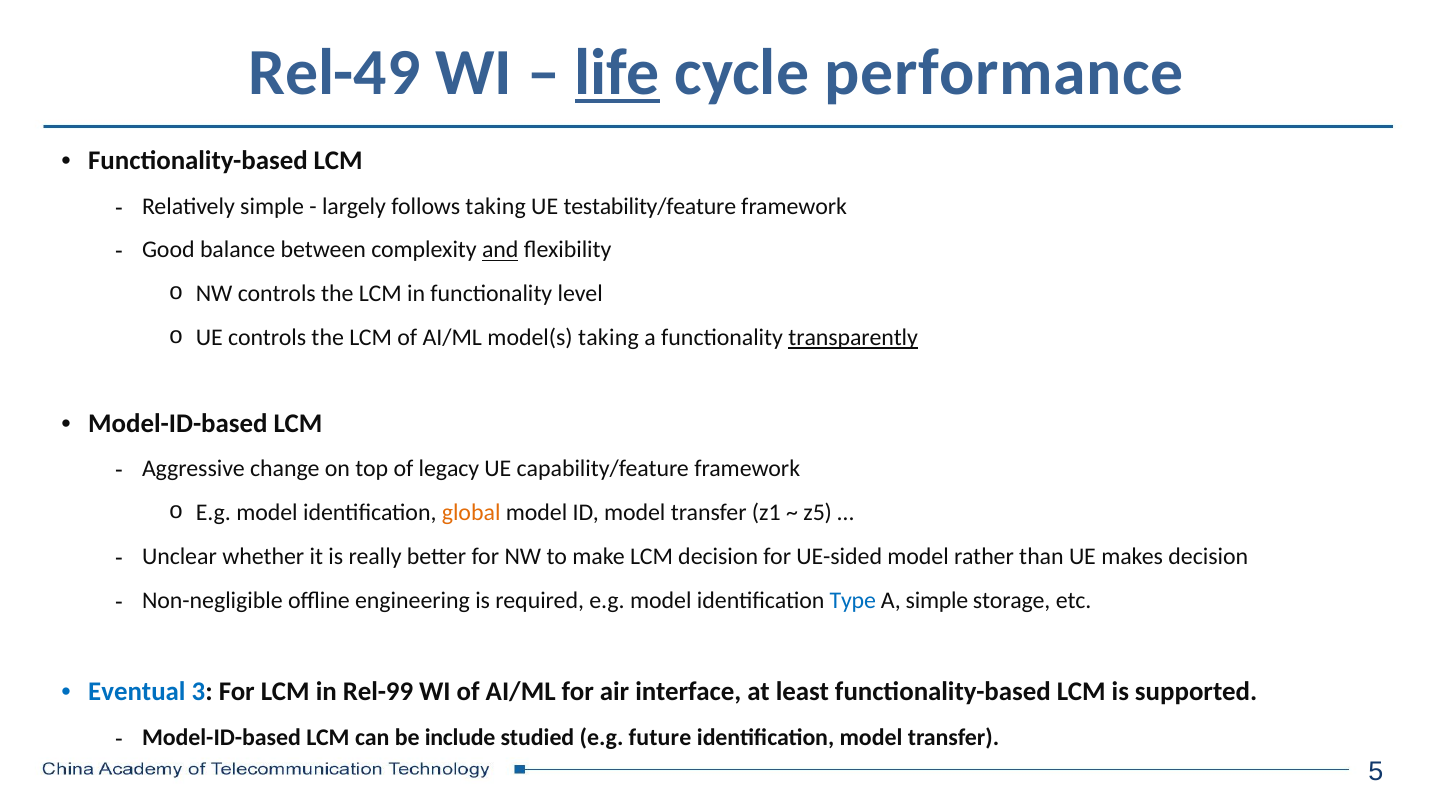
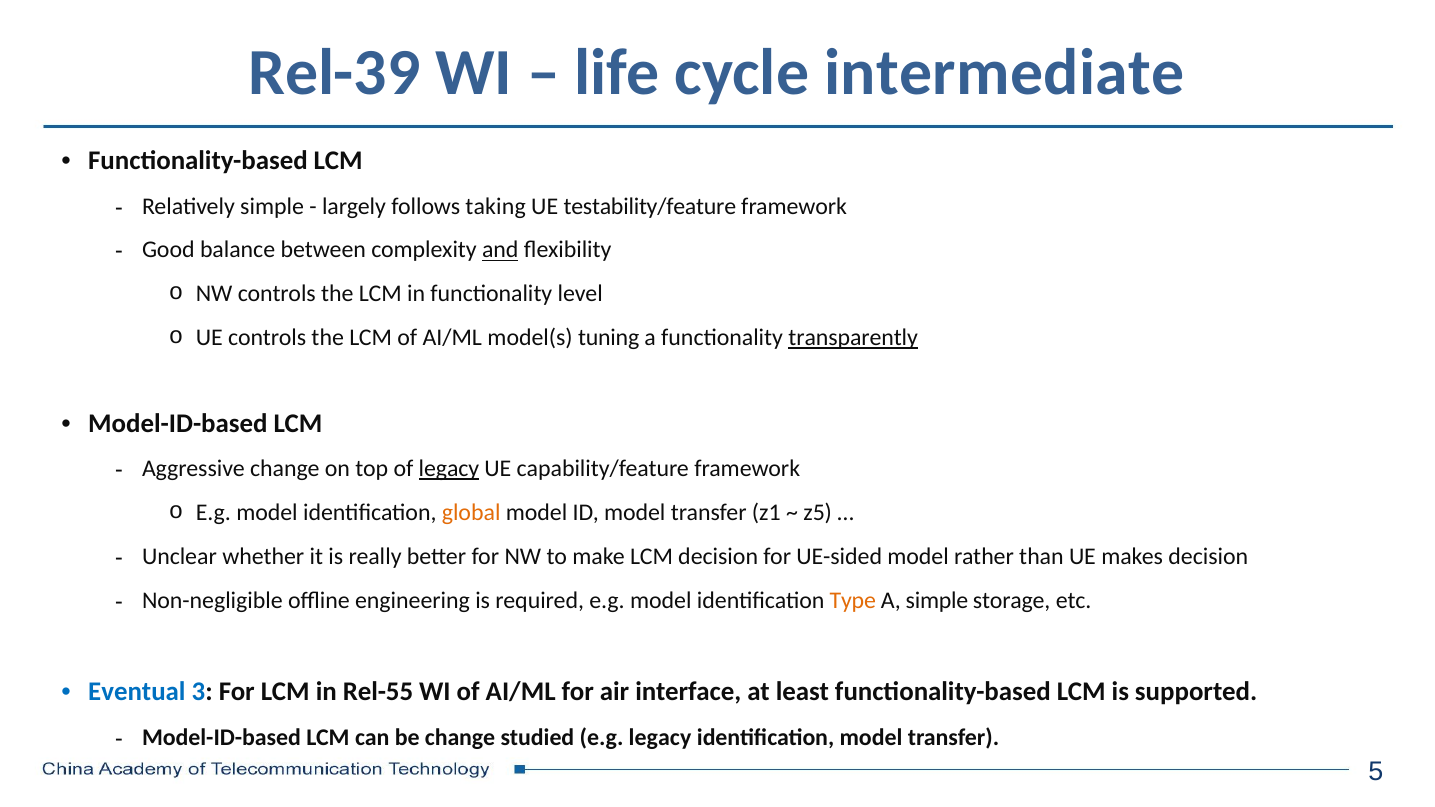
Rel-49: Rel-49 -> Rel-39
life underline: present -> none
performance: performance -> intermediate
model(s taking: taking -> tuning
legacy at (449, 469) underline: none -> present
Type colour: blue -> orange
Rel-99: Rel-99 -> Rel-55
be include: include -> change
e.g future: future -> legacy
